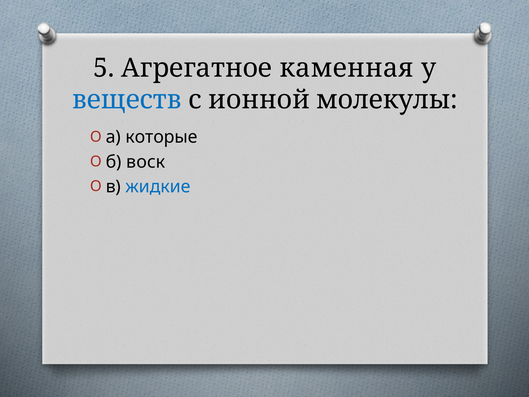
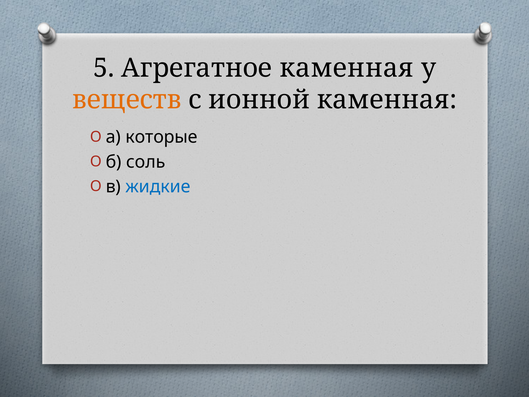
веществ colour: blue -> orange
ионной молекулы: молекулы -> каменная
воск: воск -> соль
